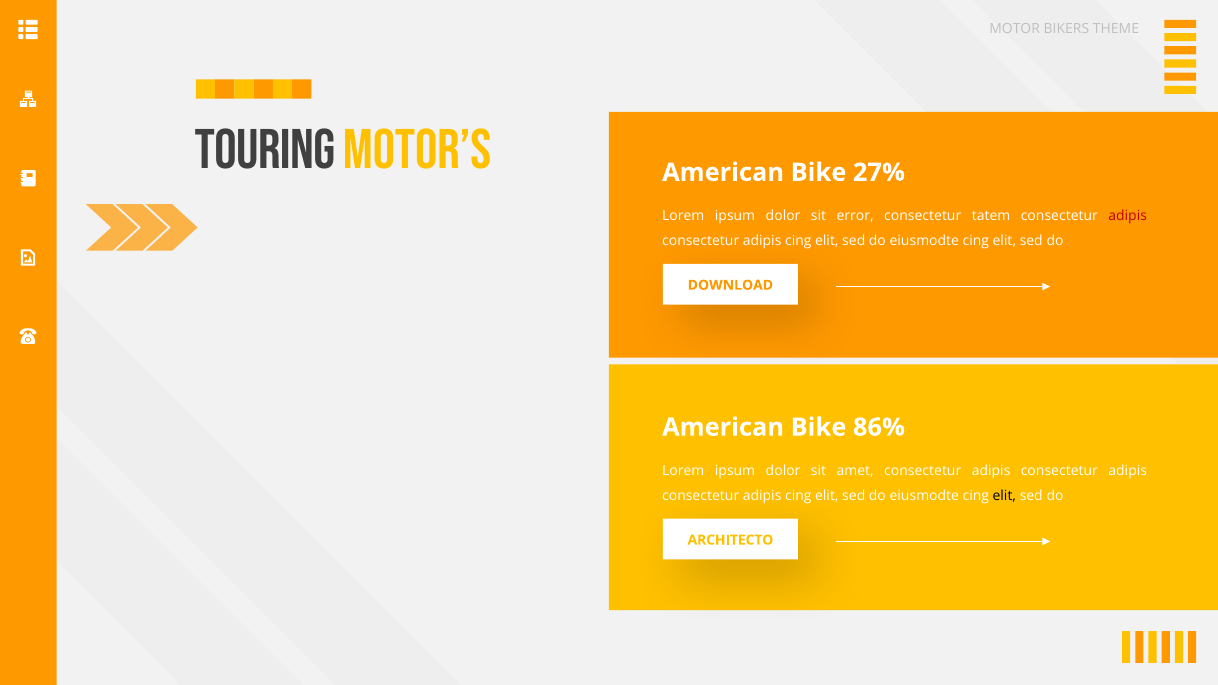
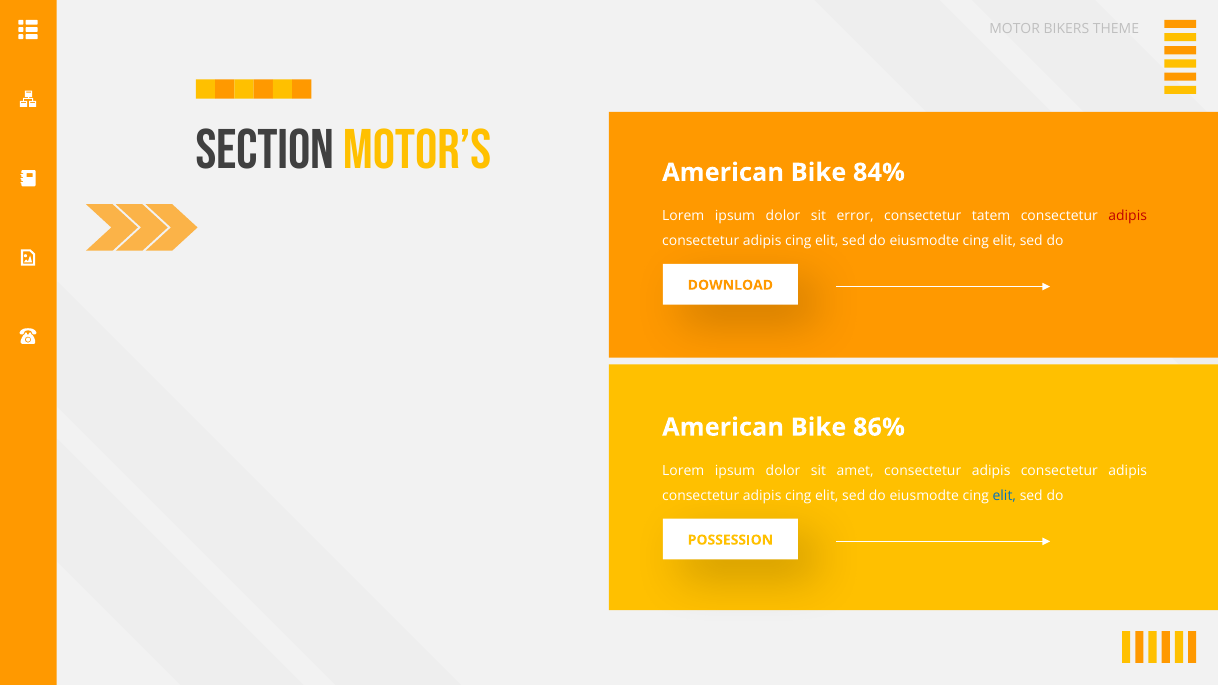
Touring: Touring -> Section
27%: 27% -> 84%
elit at (1004, 496) colour: black -> blue
ARCHITECTO: ARCHITECTO -> POSSESSION
